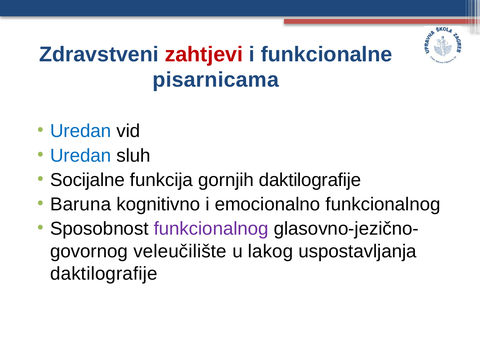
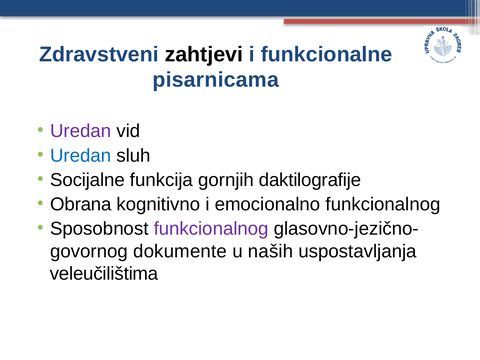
zahtjevi colour: red -> black
Uredan at (81, 131) colour: blue -> purple
Baruna: Baruna -> Obrana
veleučilište: veleučilište -> dokumente
lakog: lakog -> naših
daktilografije at (104, 274): daktilografije -> veleučilištima
